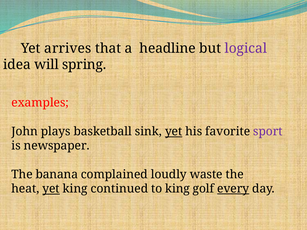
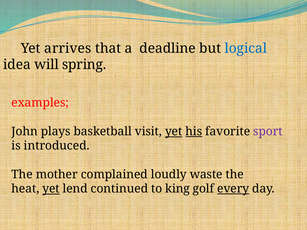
headline: headline -> deadline
logical colour: purple -> blue
sink: sink -> visit
his underline: none -> present
newspaper: newspaper -> introduced
banana: banana -> mother
yet king: king -> lend
